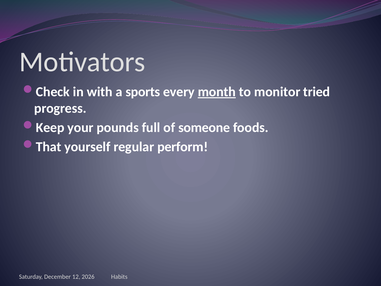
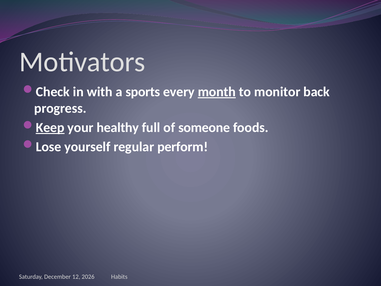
tried: tried -> back
Keep underline: none -> present
pounds: pounds -> healthy
That: That -> Lose
